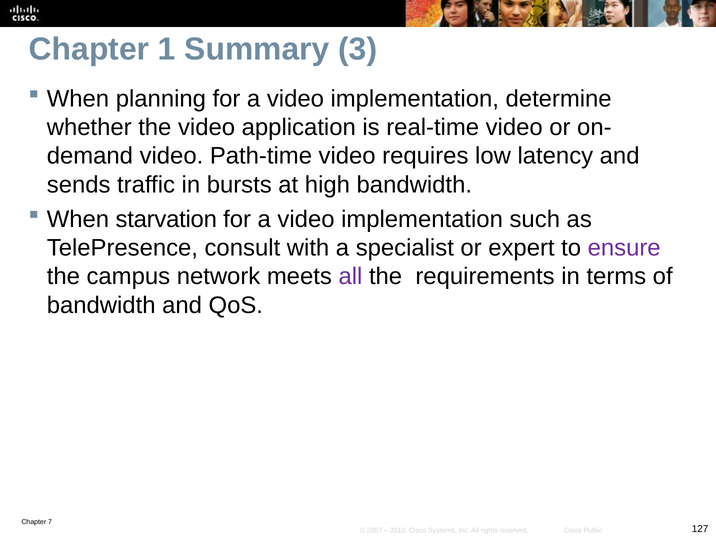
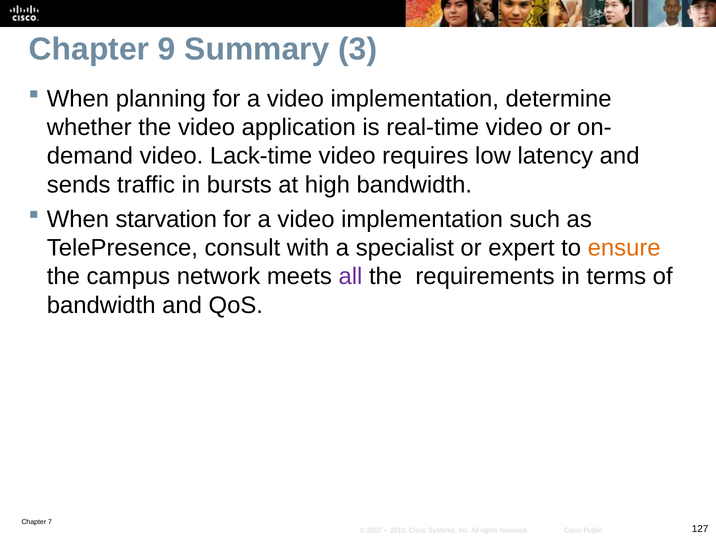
1: 1 -> 9
Path-time: Path-time -> Lack-time
ensure colour: purple -> orange
